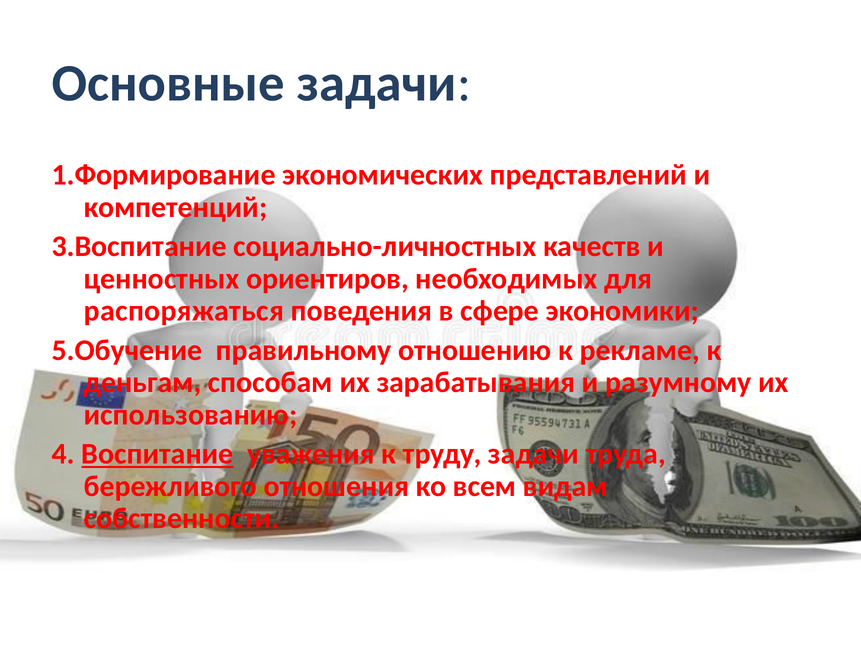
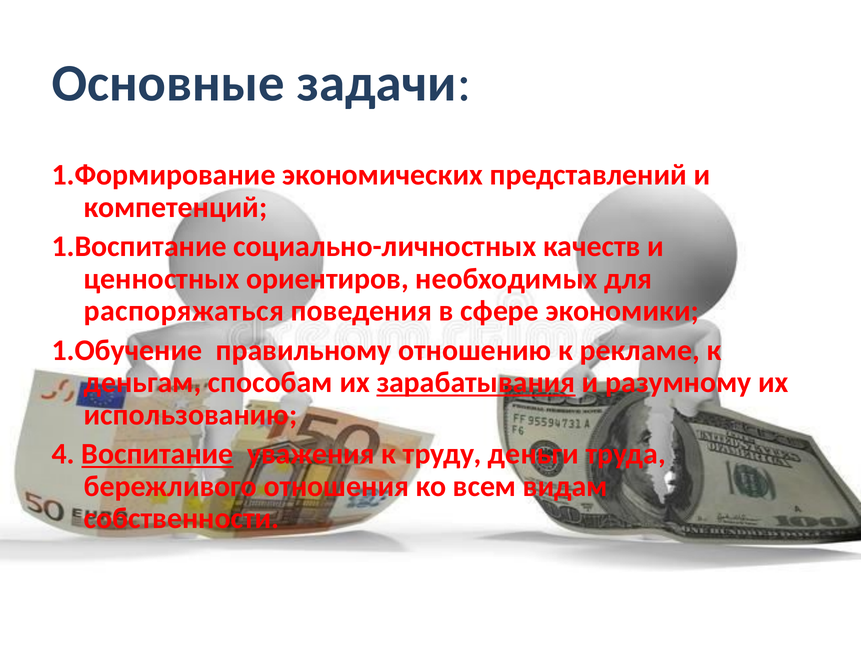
3.Воспитание: 3.Воспитание -> 1.Воспитание
5.Обучение: 5.Обучение -> 1.Обучение
зарабатывания underline: none -> present
труду задачи: задачи -> деньги
